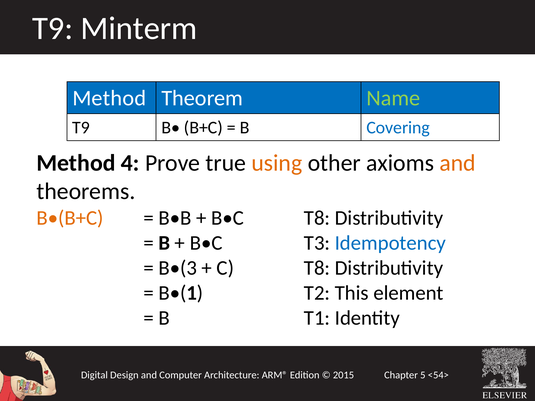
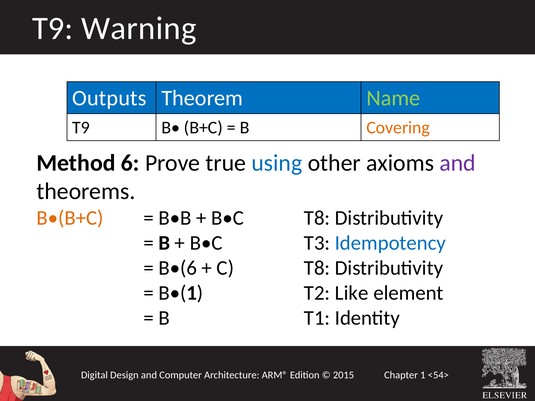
Minterm: Minterm -> Warning
Method at (109, 98): Method -> Outputs
Covering colour: blue -> orange
4: 4 -> 6
using colour: orange -> blue
and at (458, 163) colour: orange -> purple
B•(3: B•(3 -> B•(6
This: This -> Like
5: 5 -> 1
